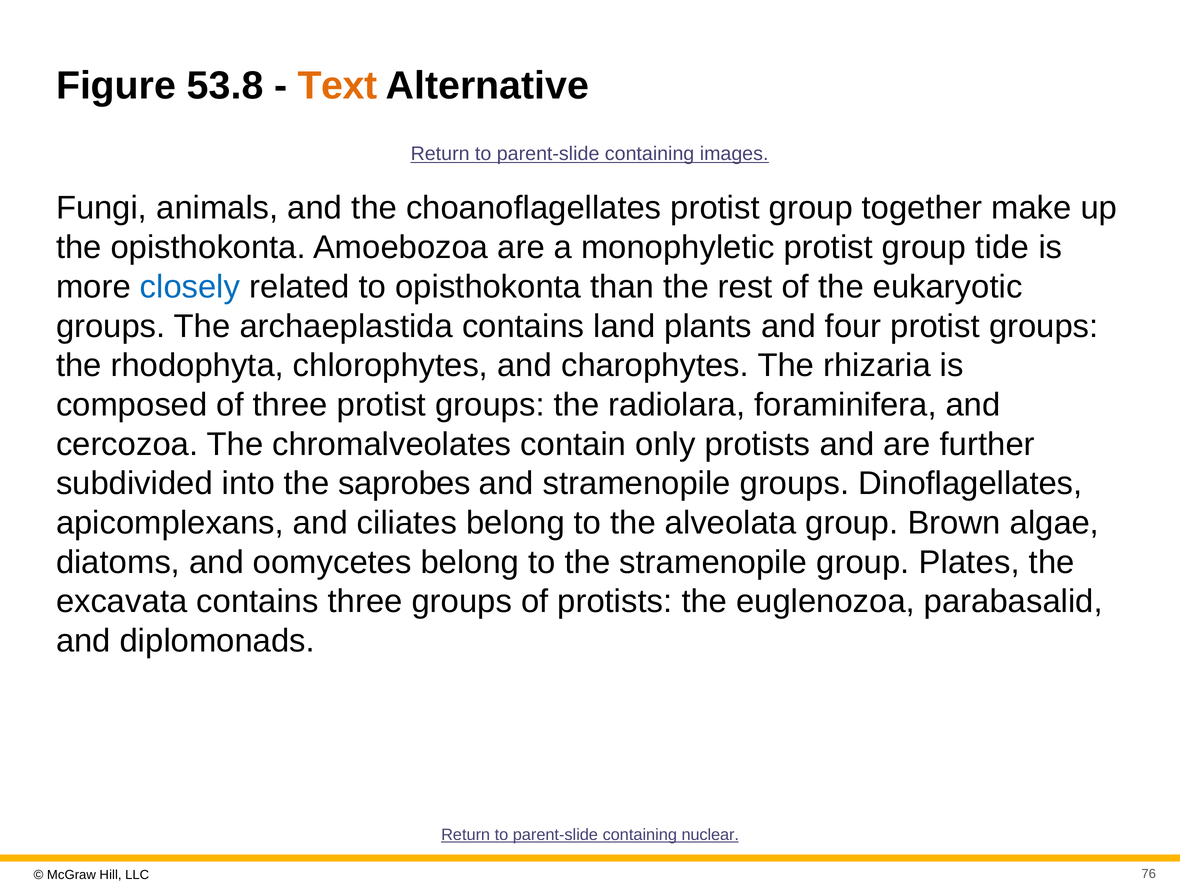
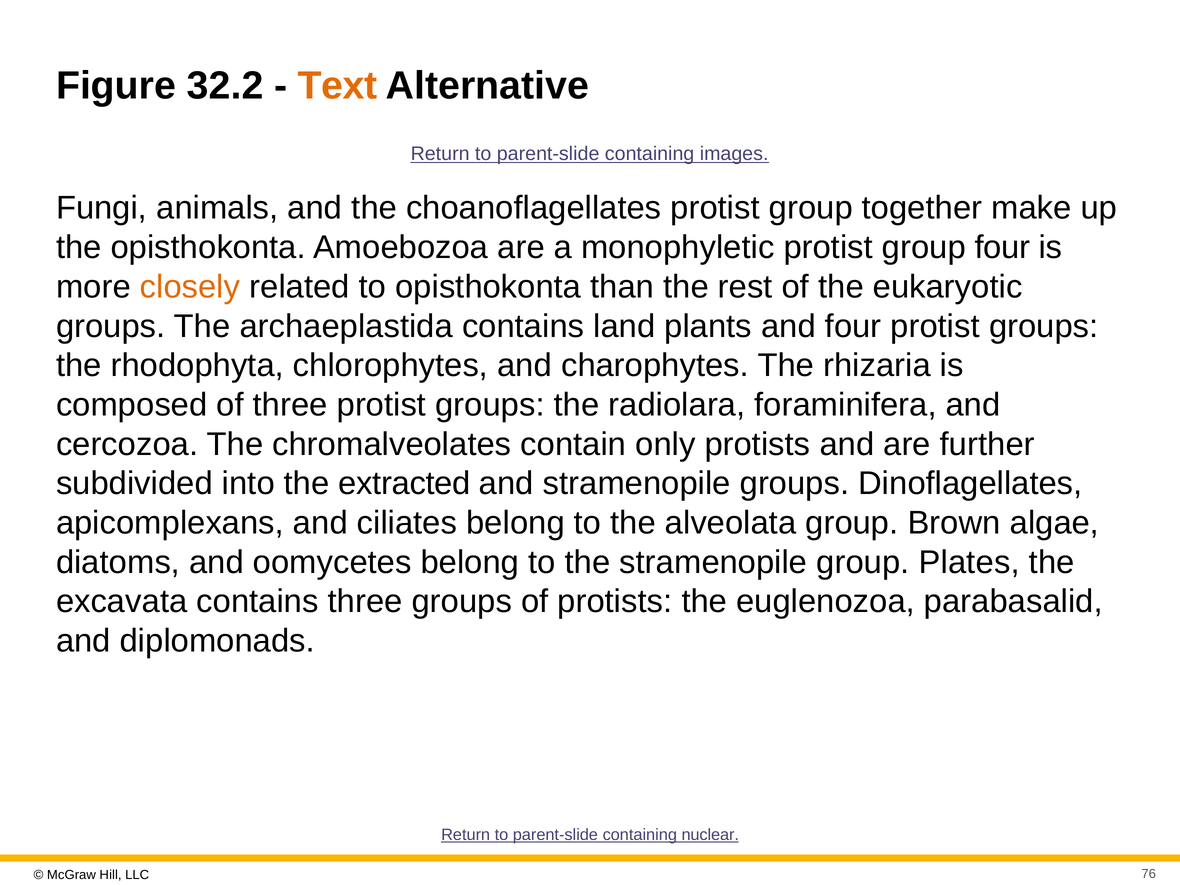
53.8: 53.8 -> 32.2
group tide: tide -> four
closely colour: blue -> orange
saprobes: saprobes -> extracted
